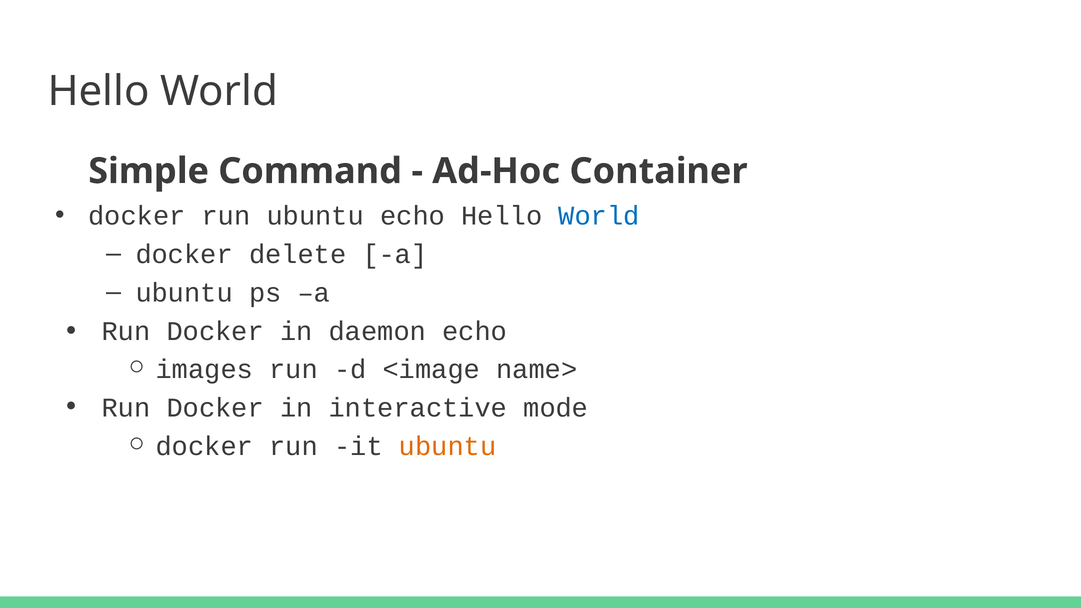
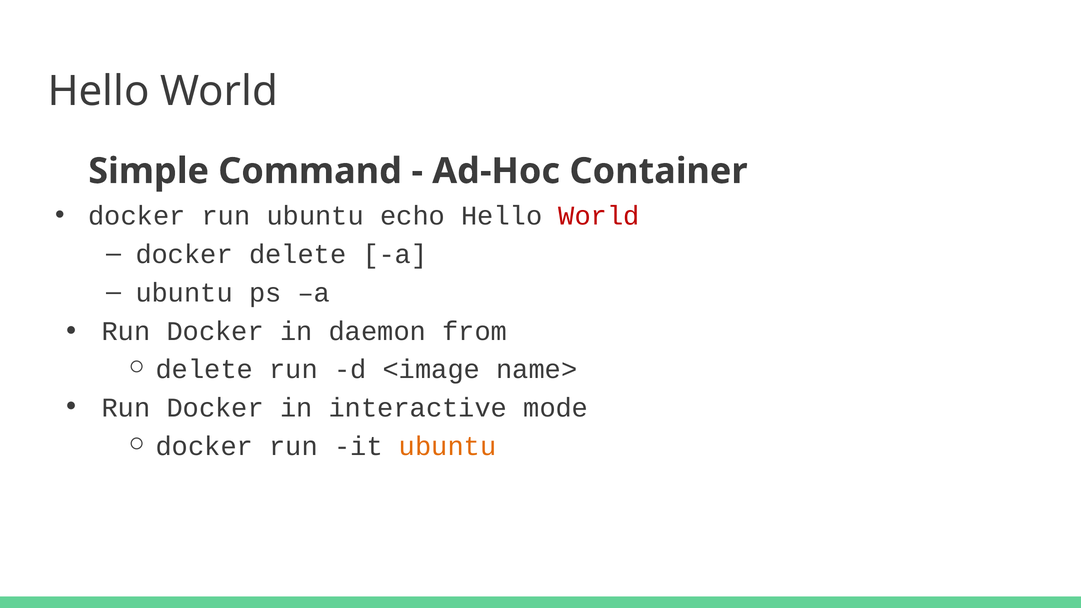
World at (599, 216) colour: blue -> red
daemon echo: echo -> from
images at (204, 370): images -> delete
